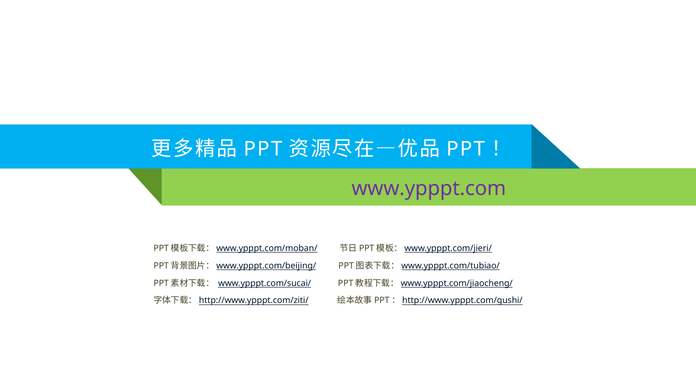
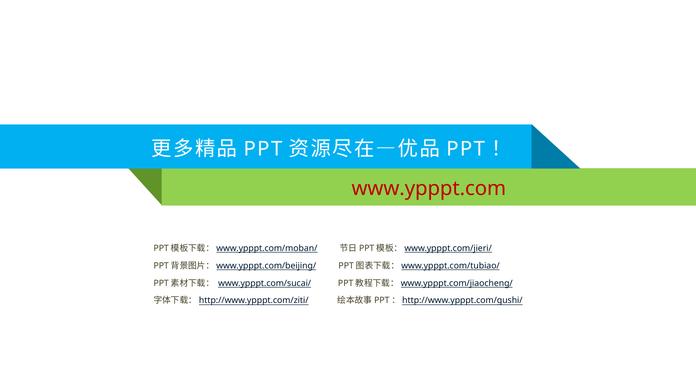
www.ypppt.com colour: purple -> red
